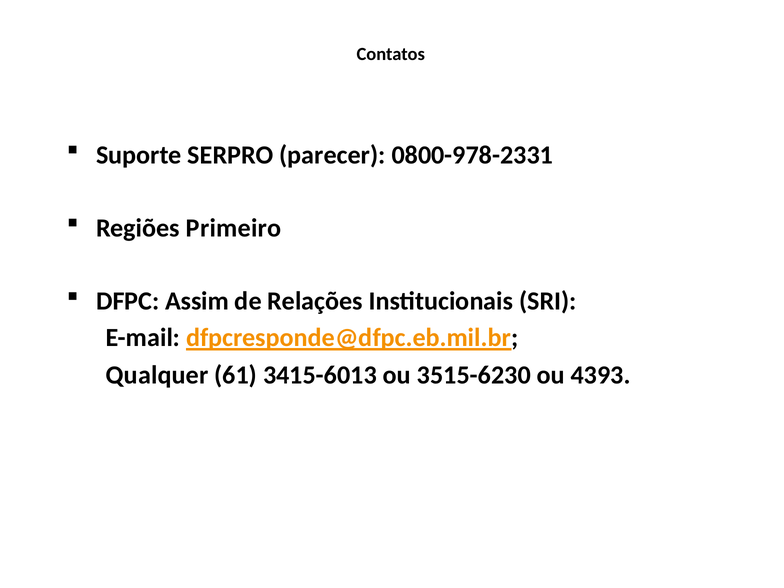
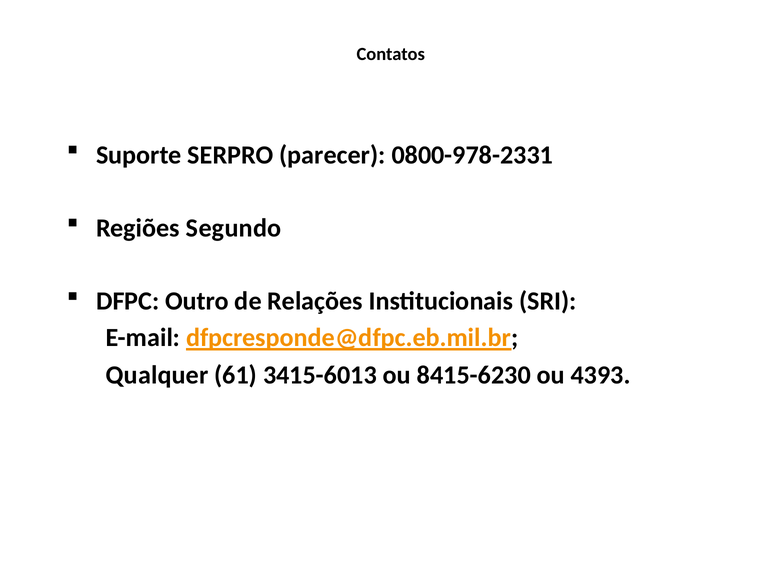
Primeiro: Primeiro -> Segundo
Assim: Assim -> Outro
3515-6230: 3515-6230 -> 8415-6230
